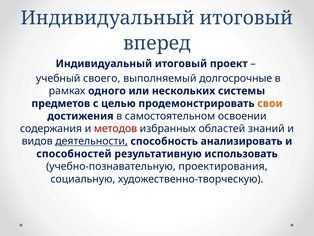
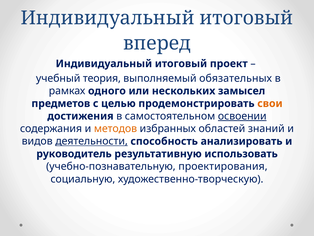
своего: своего -> теория
долгосрочные: долгосрочные -> обязательных
системы: системы -> замысел
освоении underline: none -> present
методов colour: red -> orange
способностей: способностей -> руководитель
